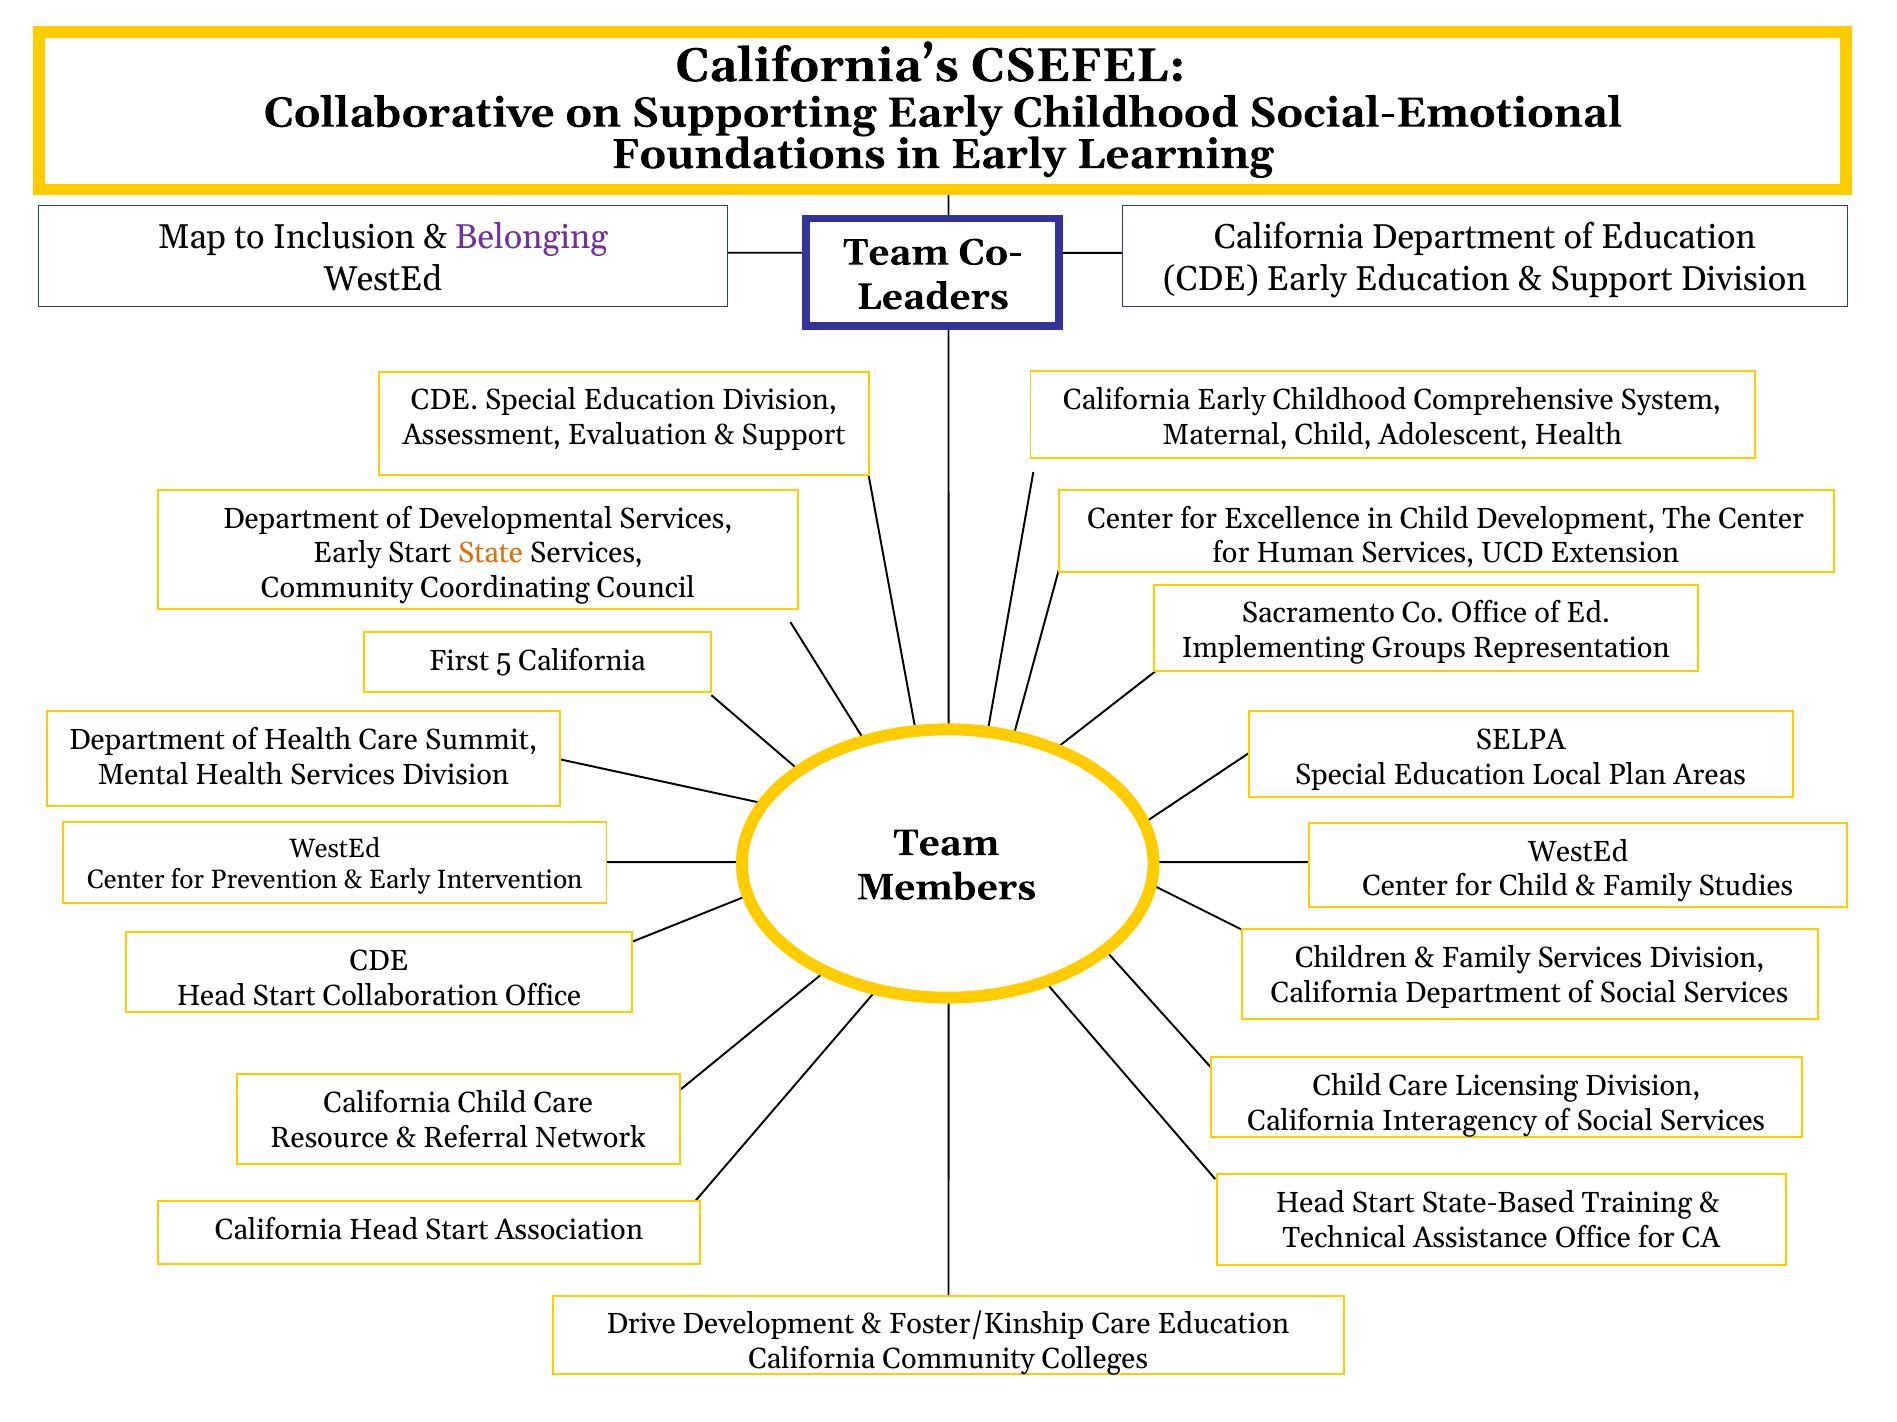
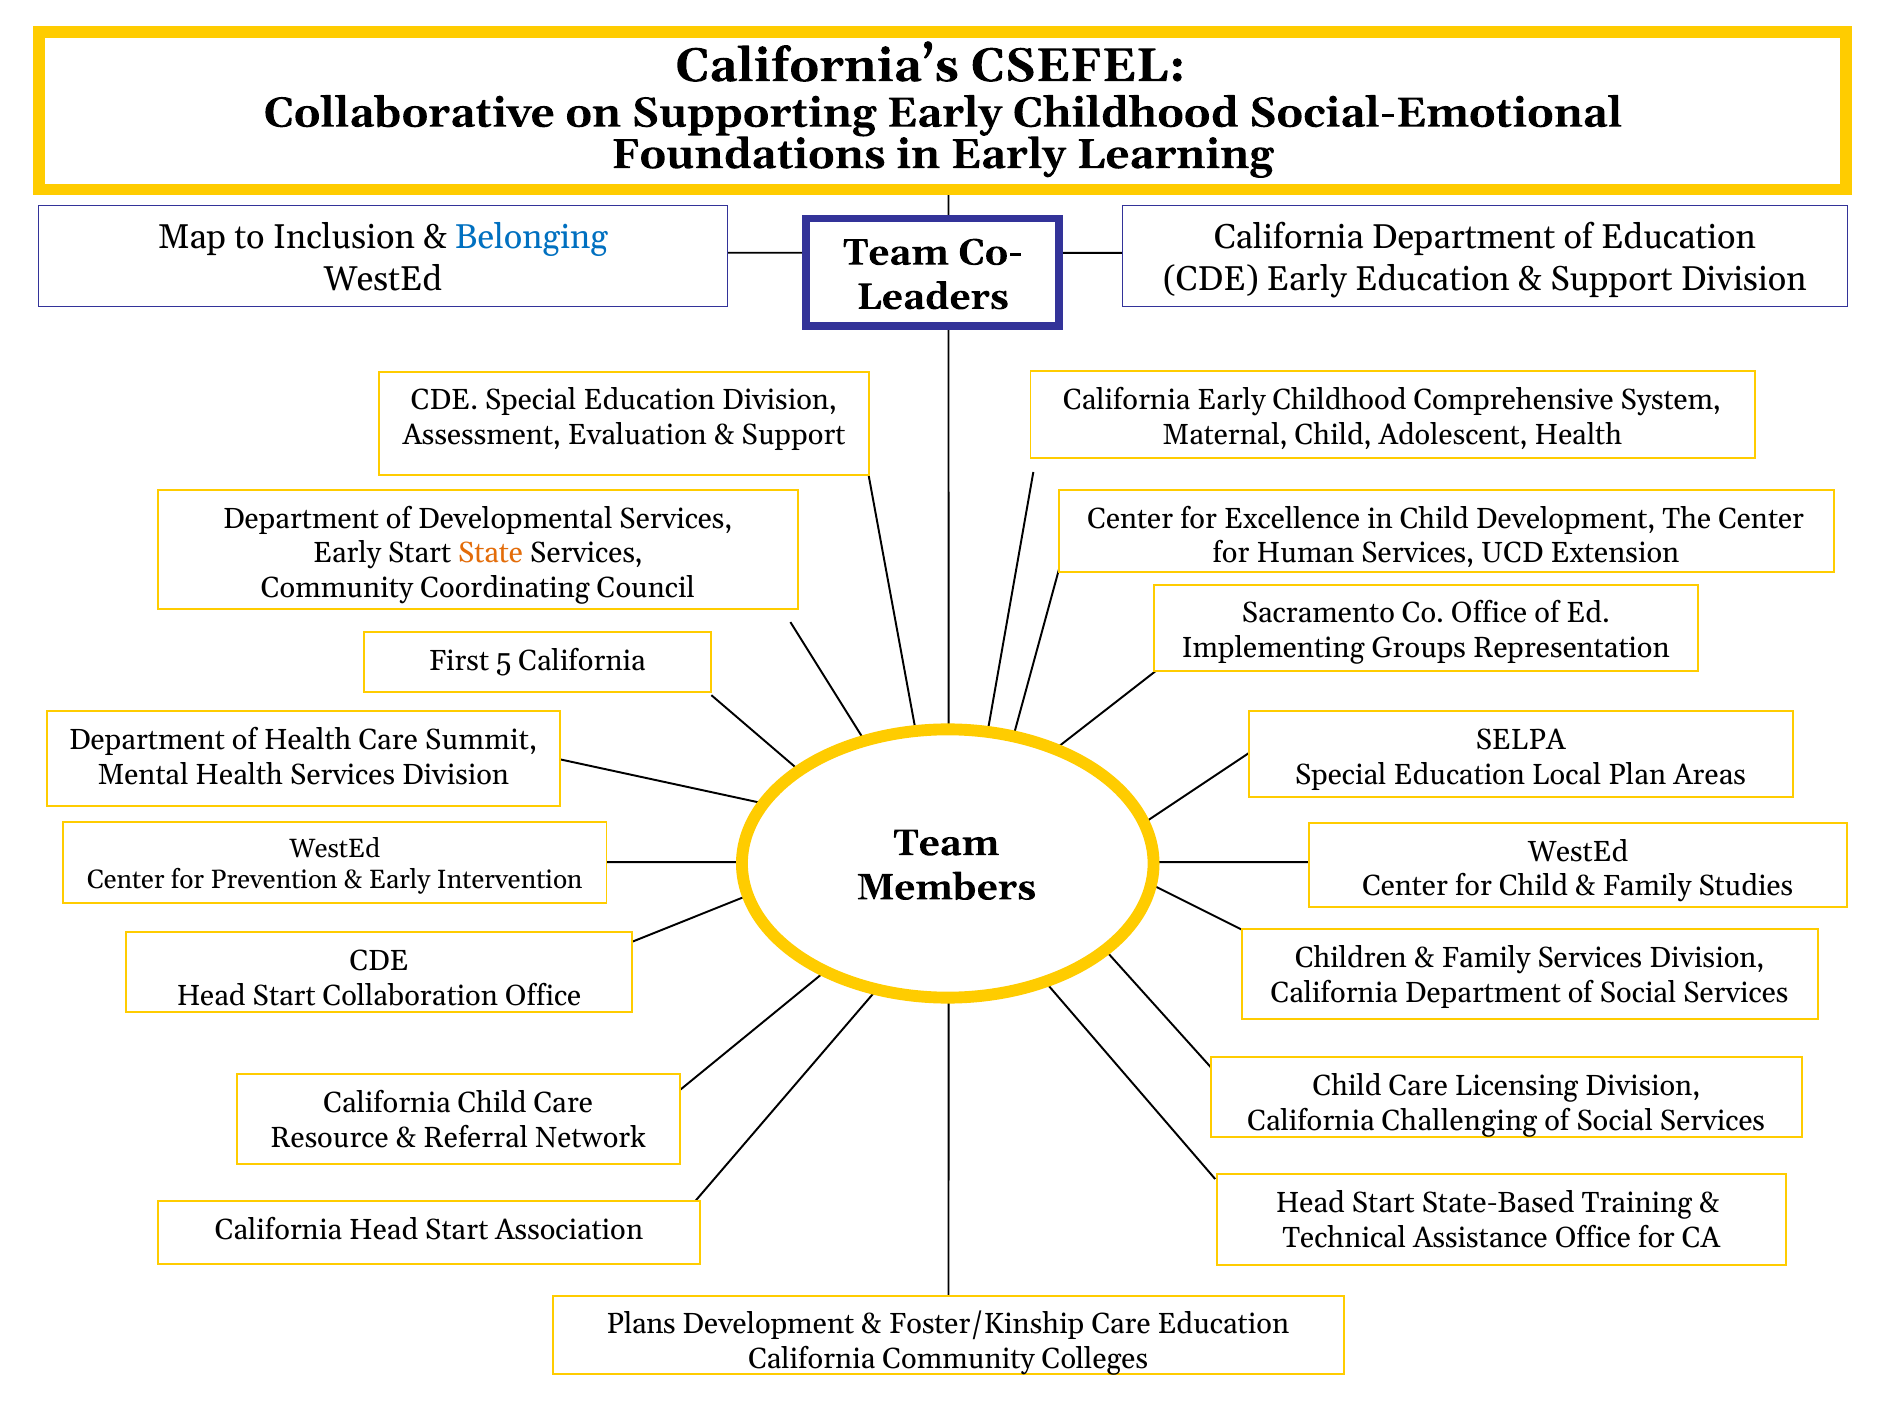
Belonging colour: purple -> blue
Interagency: Interagency -> Challenging
Drive: Drive -> Plans
